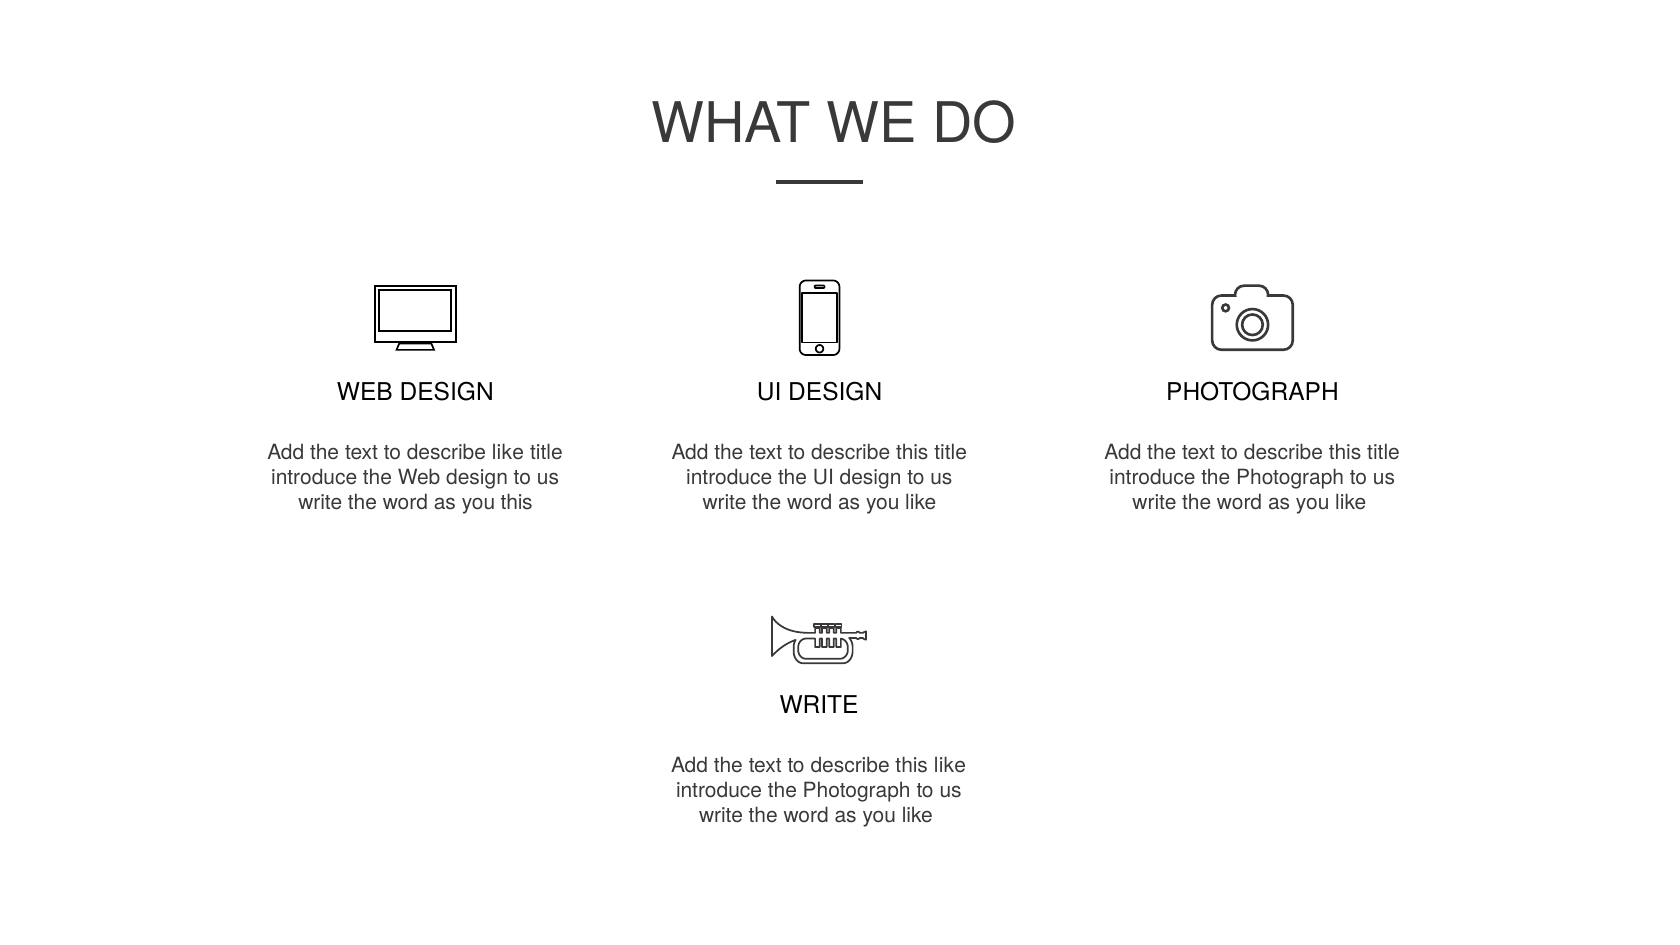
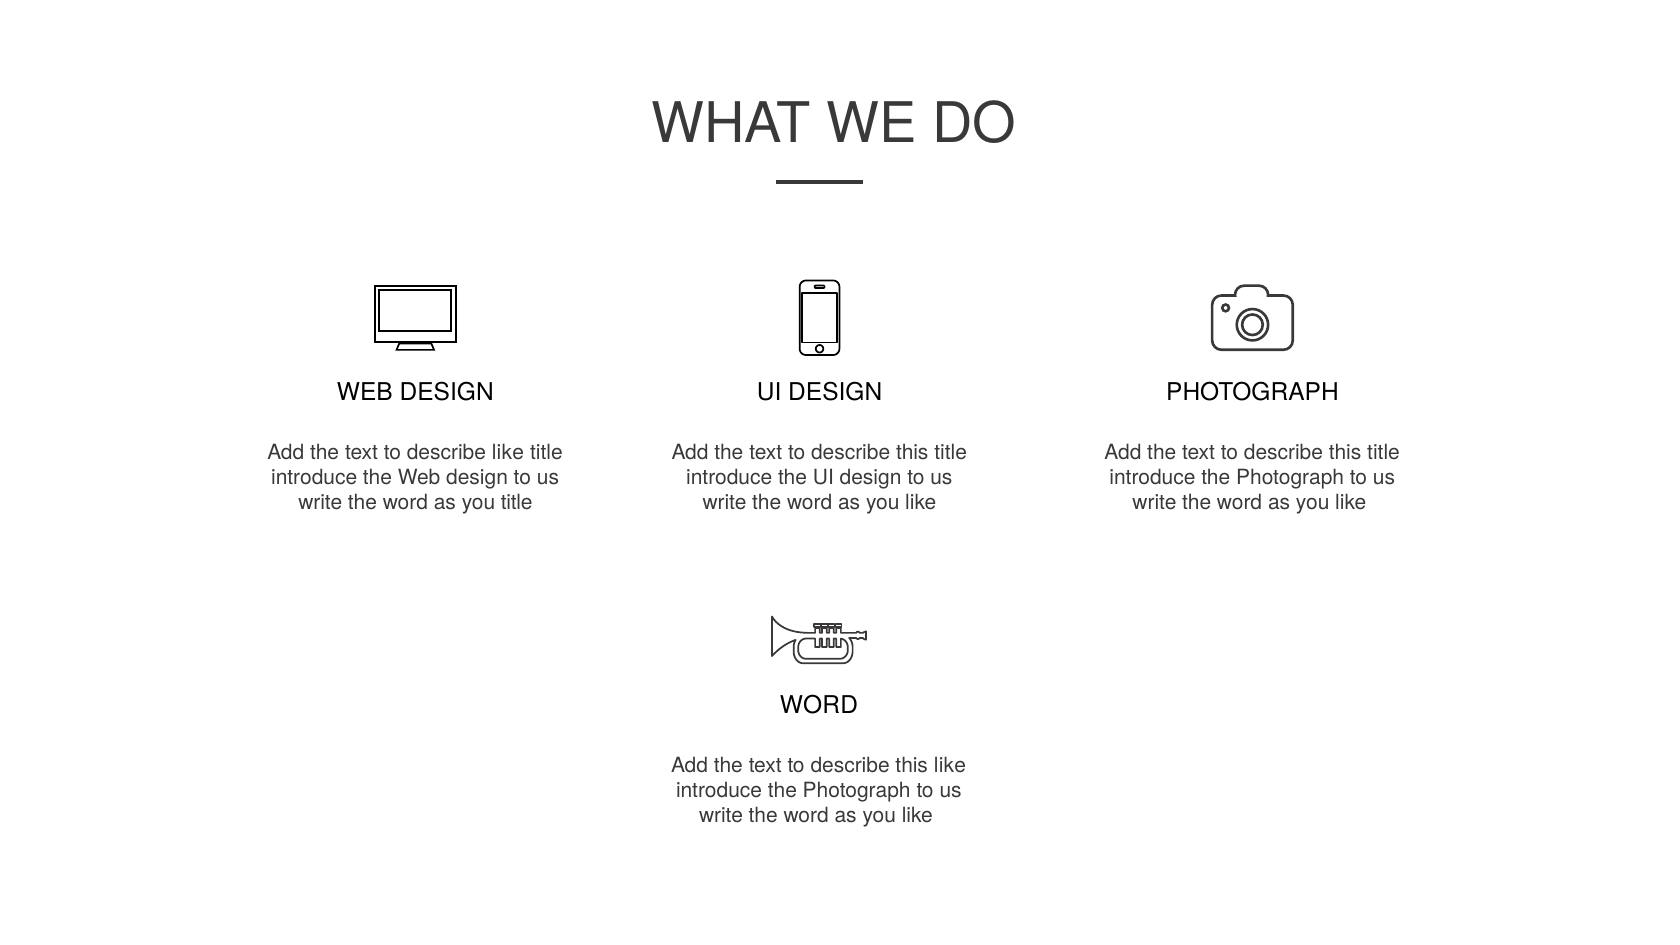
you this: this -> title
WRITE at (819, 706): WRITE -> WORD
